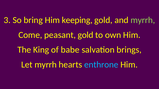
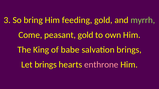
keeping: keeping -> feeding
Let myrrh: myrrh -> brings
enthrone colour: light blue -> pink
